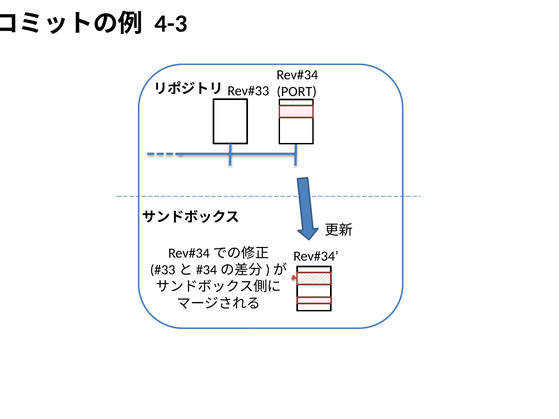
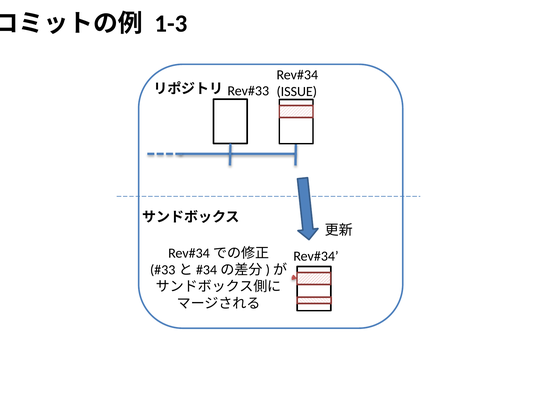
4-3: 4-3 -> 1-3
PORT: PORT -> ISSUE
